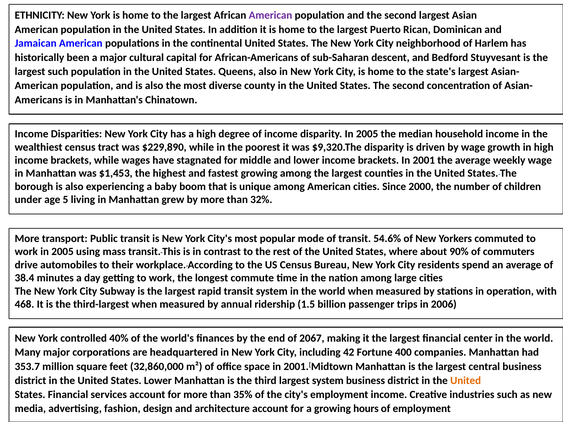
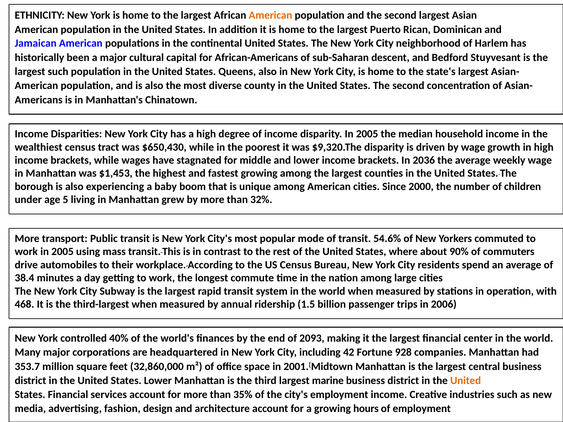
American at (271, 15) colour: purple -> orange
$229,890: $229,890 -> $650,430
2001: 2001 -> 2036
2067: 2067 -> 2093
400: 400 -> 928
largest system: system -> marine
